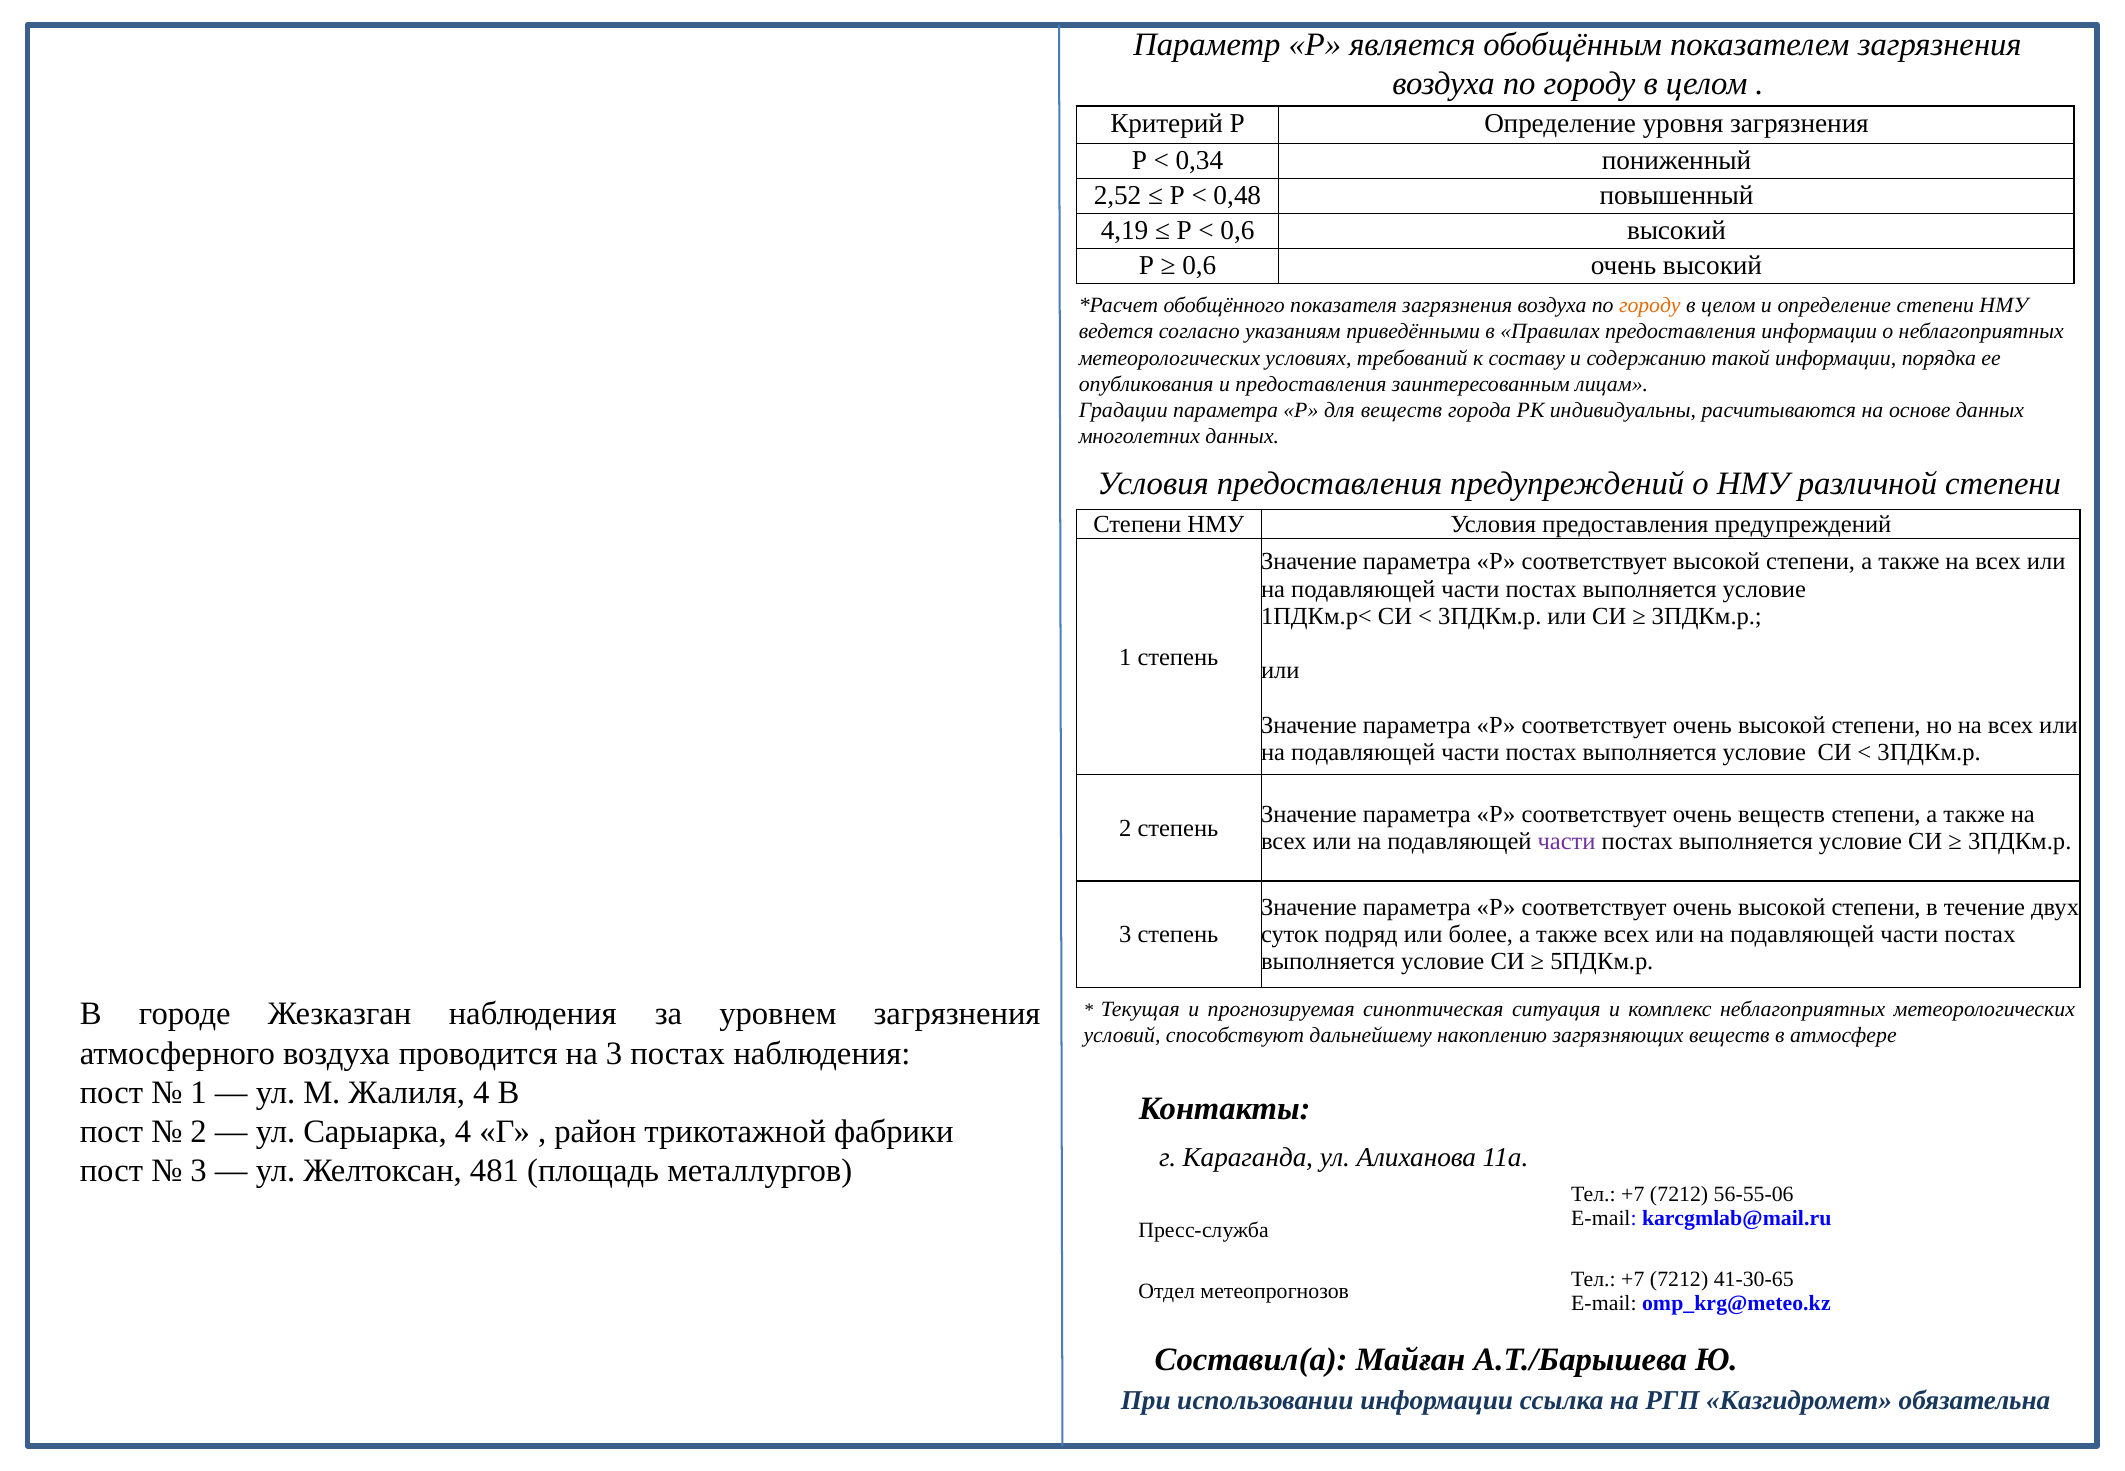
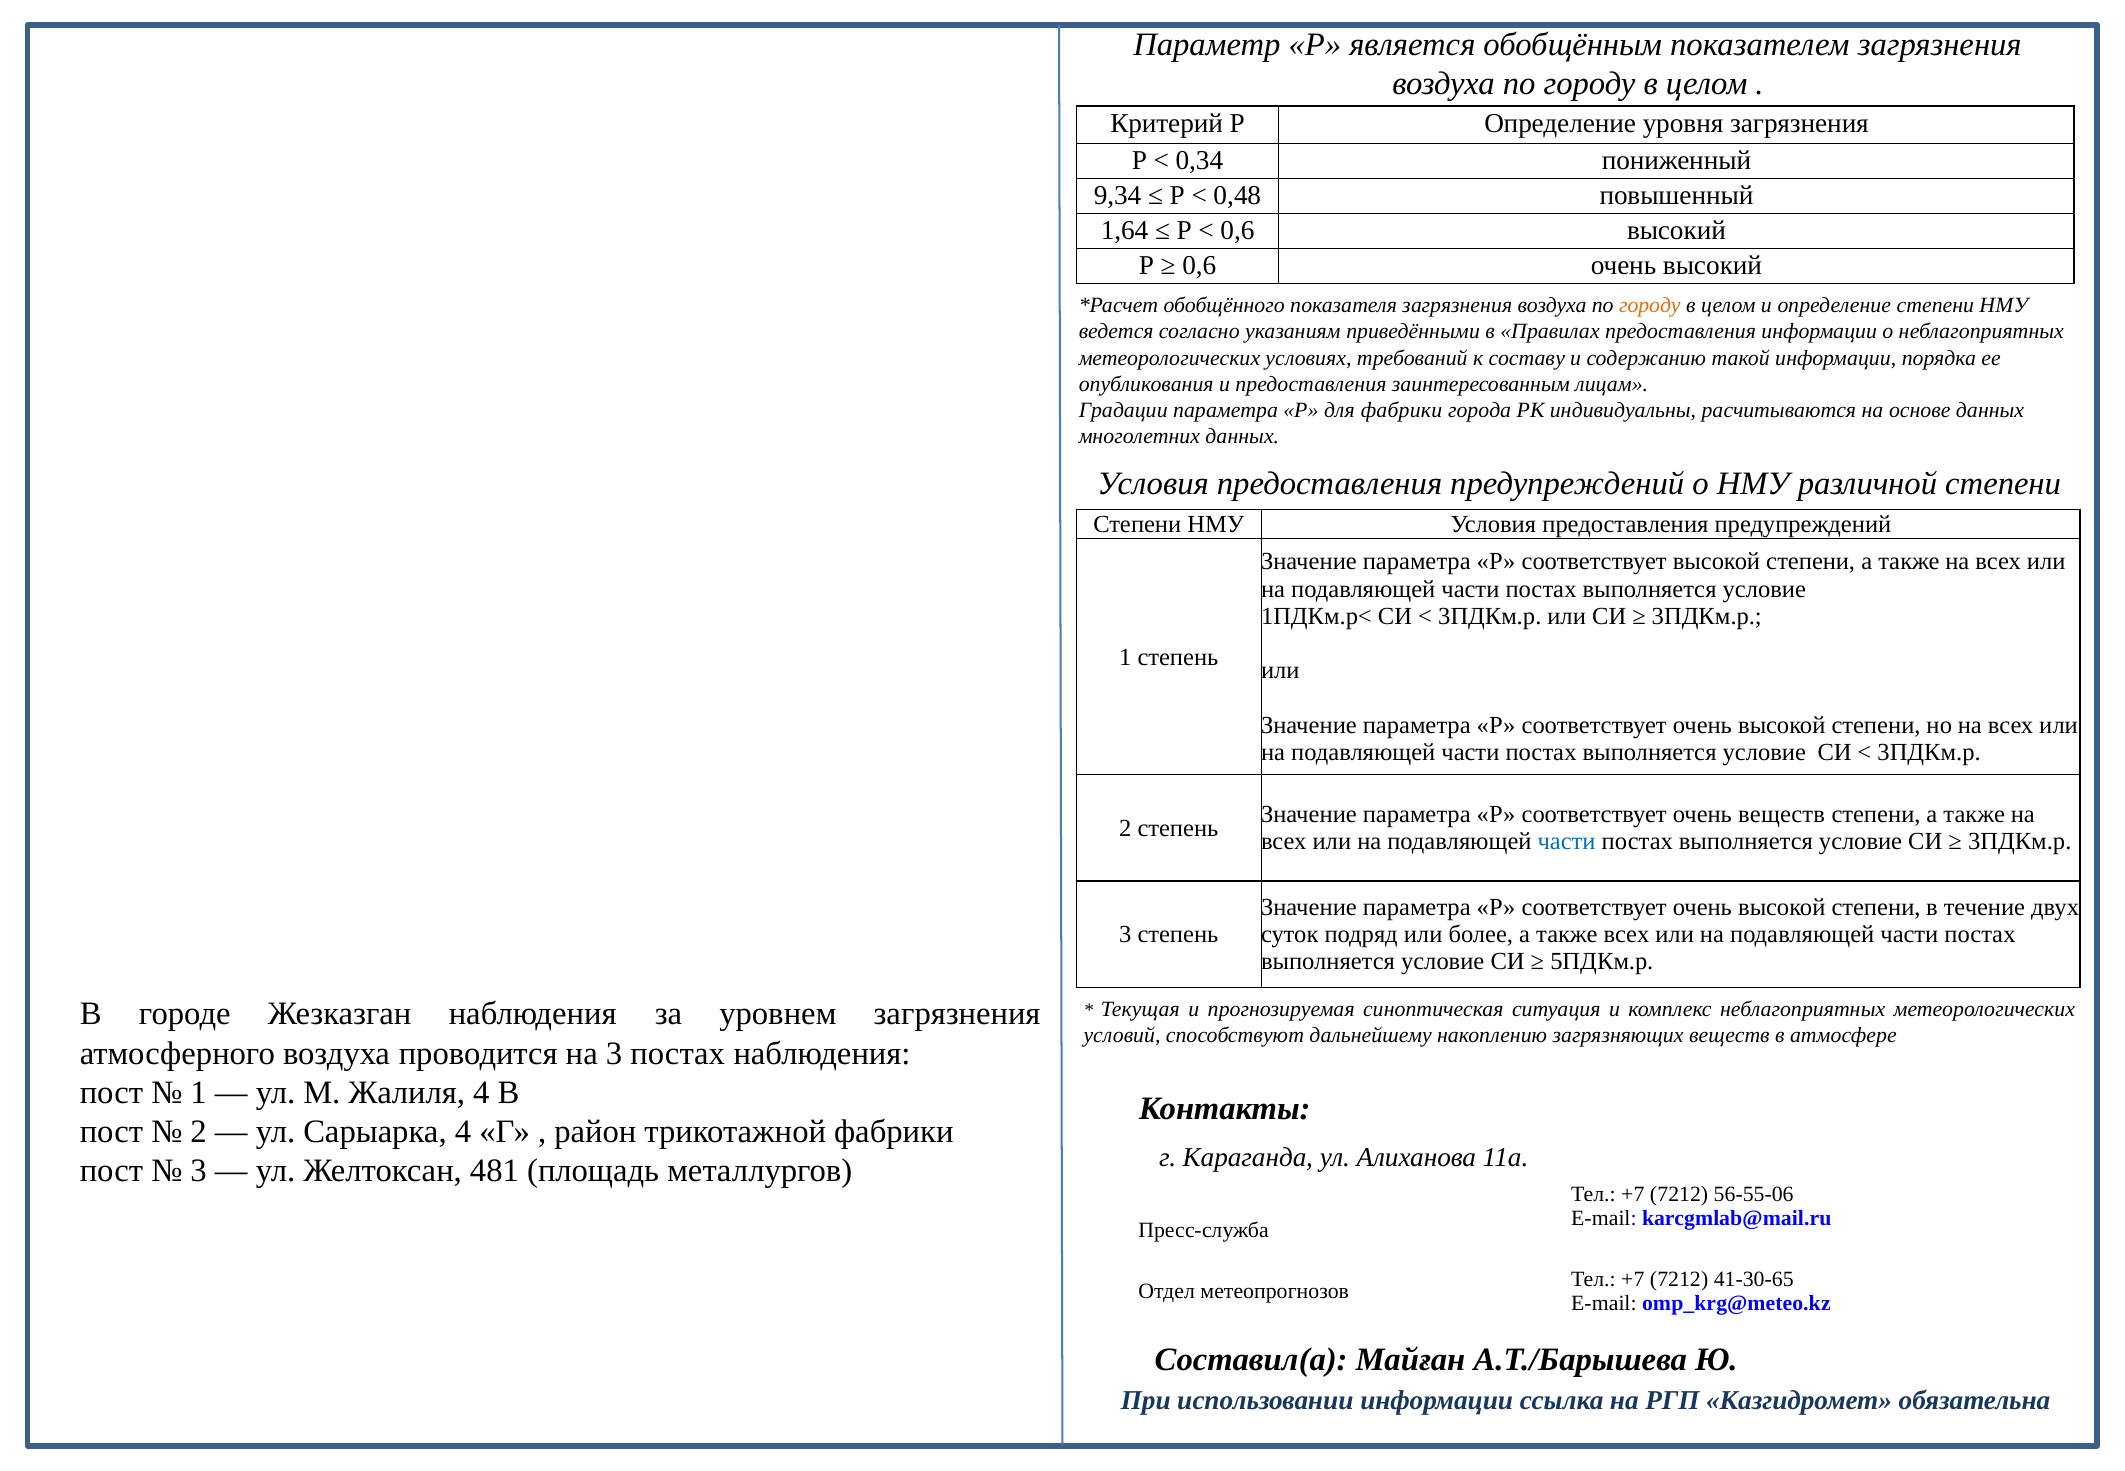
2,52: 2,52 -> 9,34
4,19: 4,19 -> 1,64
для веществ: веществ -> фабрики
части at (1567, 842) colour: purple -> blue
